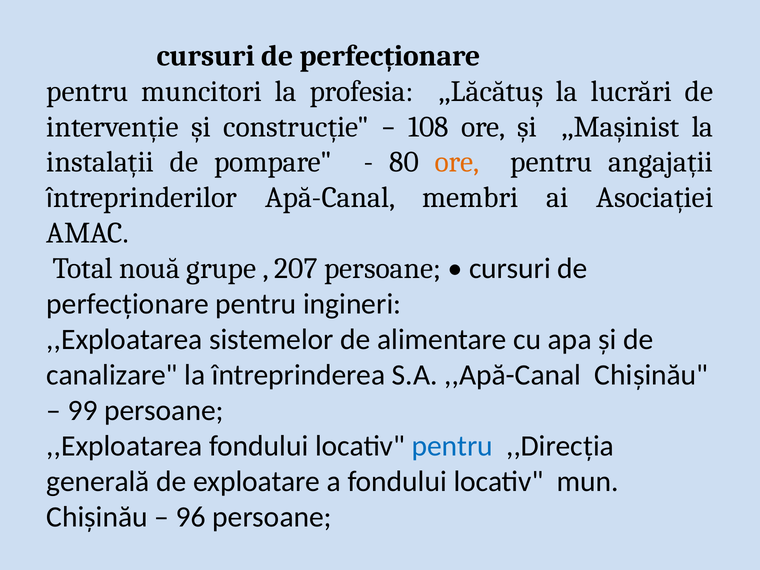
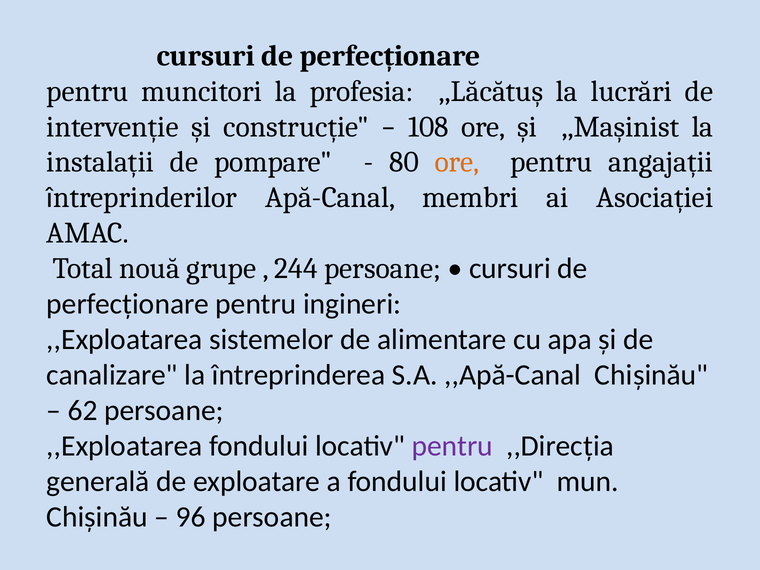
207: 207 -> 244
99: 99 -> 62
pentru at (452, 446) colour: blue -> purple
